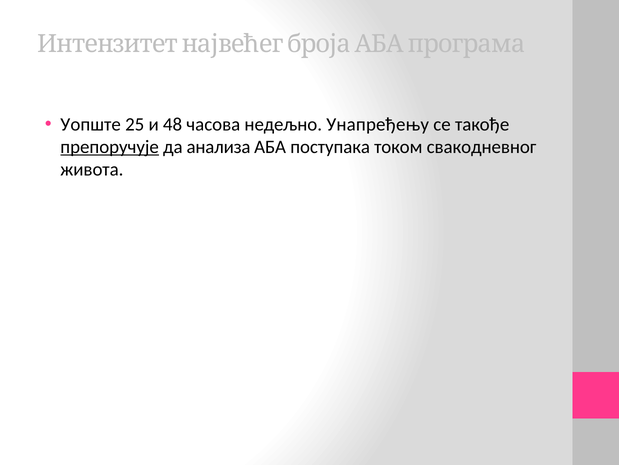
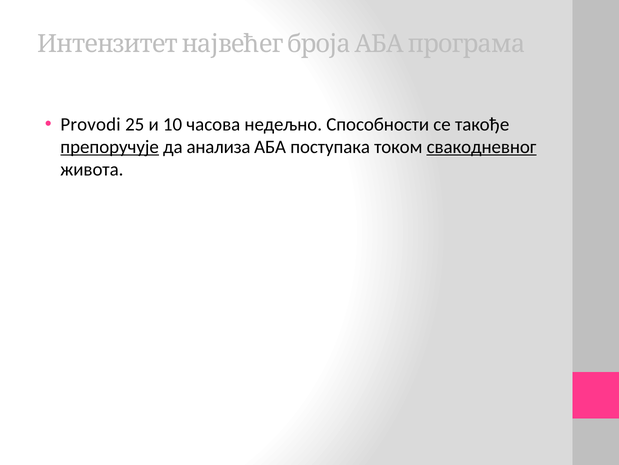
Уопште: Уопште -> Provodi
48: 48 -> 10
Унапређењу: Унапређењу -> Способности
свакодневног underline: none -> present
